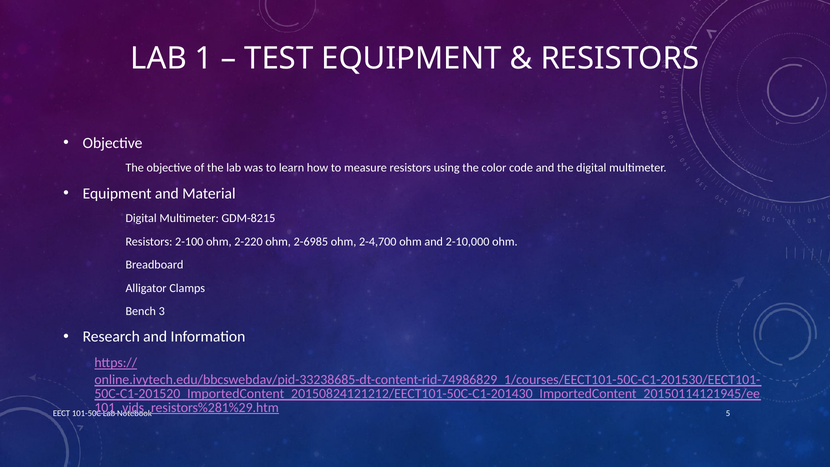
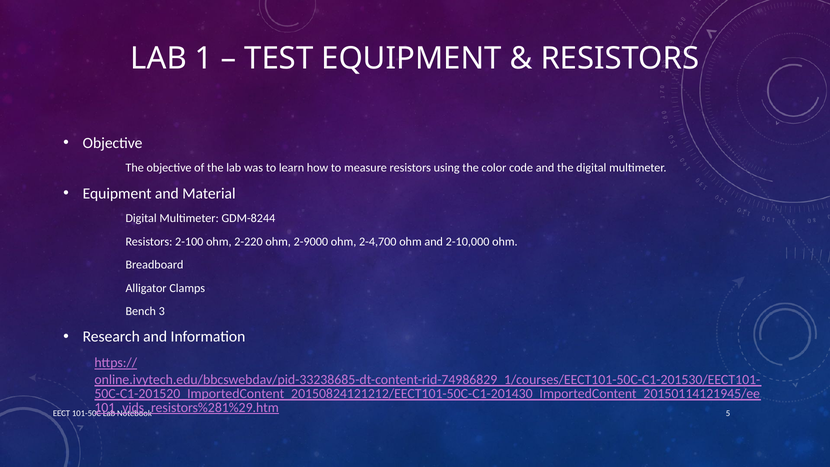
GDM-8215: GDM-8215 -> GDM-8244
2-6985: 2-6985 -> 2-9000
